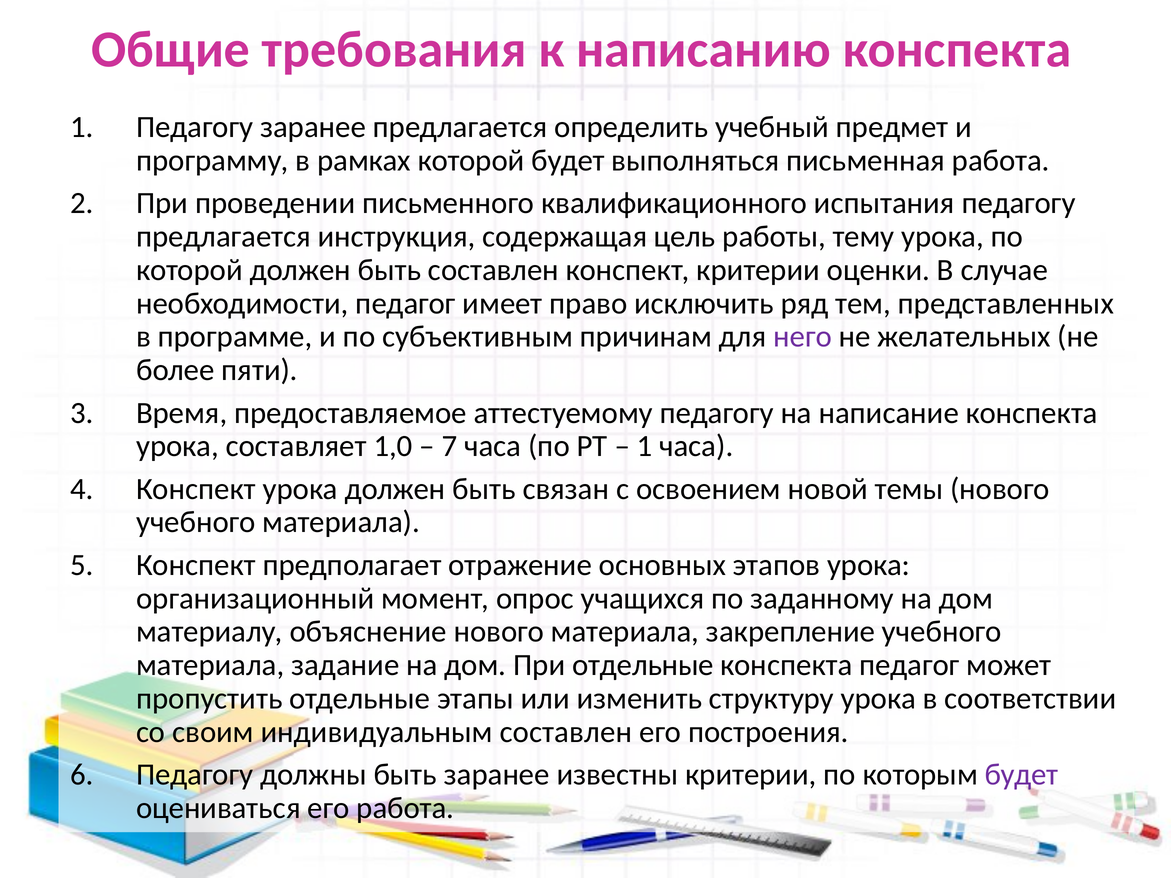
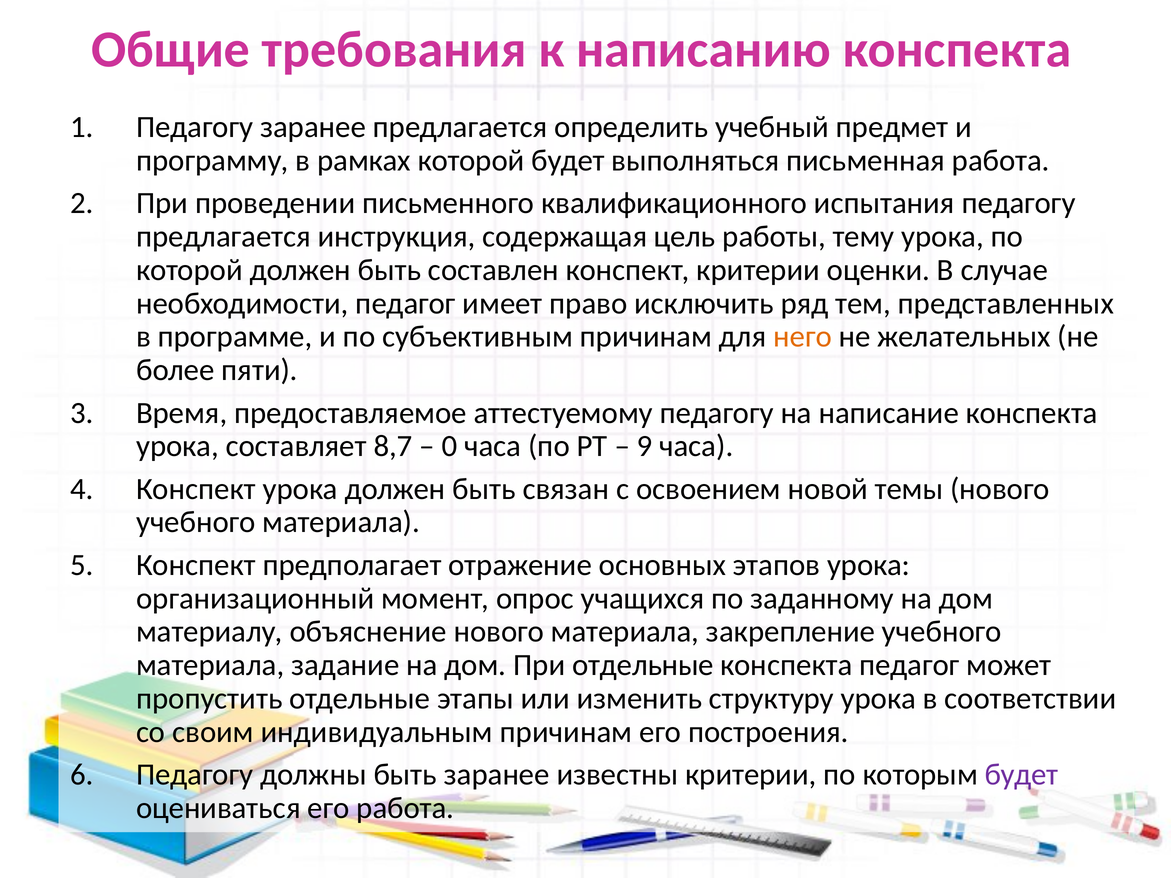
него colour: purple -> orange
1,0: 1,0 -> 8,7
7: 7 -> 0
1 at (645, 446): 1 -> 9
индивидуальным составлен: составлен -> причинам
